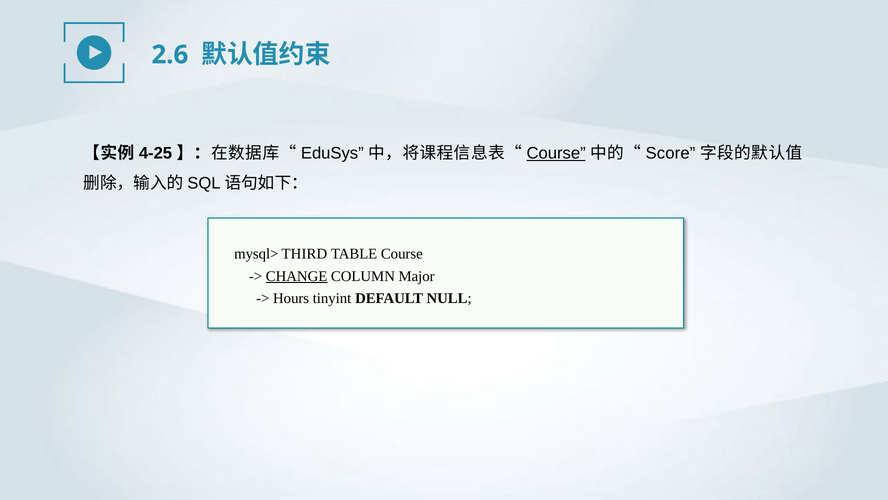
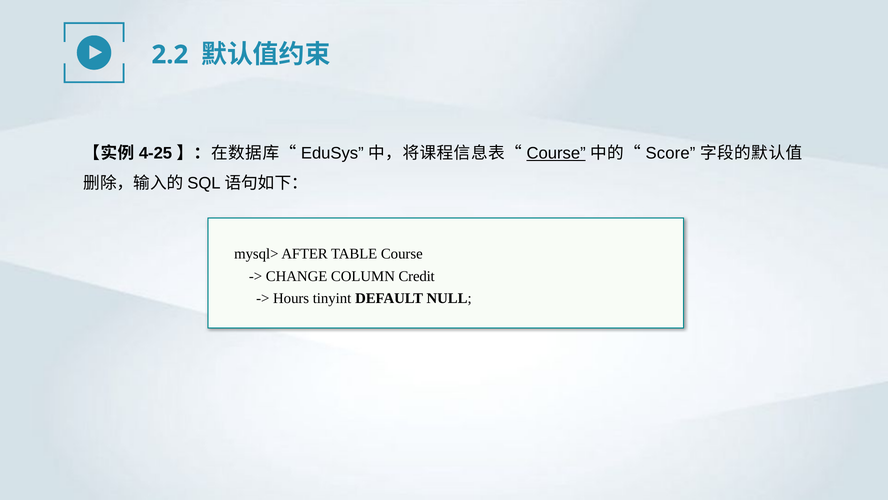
2.6: 2.6 -> 2.2
THIRD: THIRD -> AFTER
CHANGE underline: present -> none
Major: Major -> Credit
